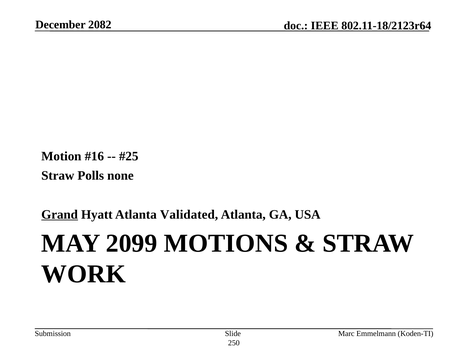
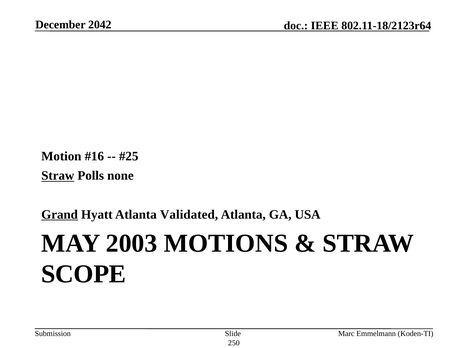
2082: 2082 -> 2042
Straw at (58, 176) underline: none -> present
2099: 2099 -> 2003
WORK: WORK -> SCOPE
